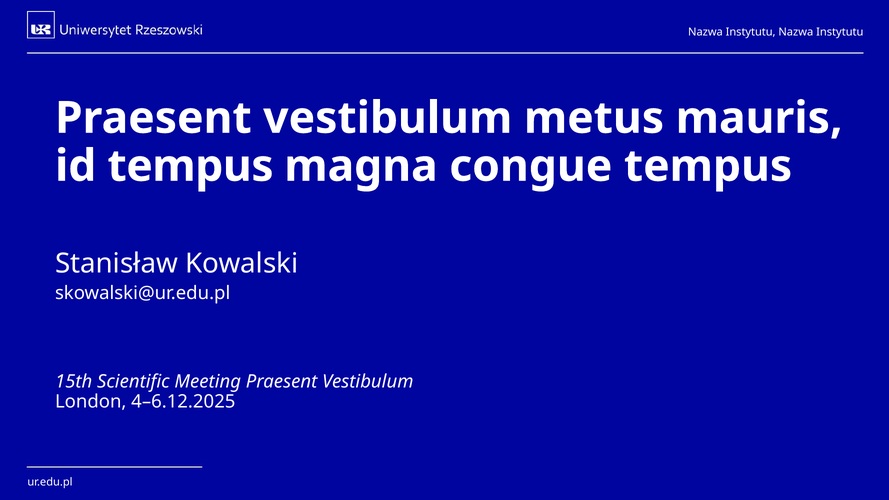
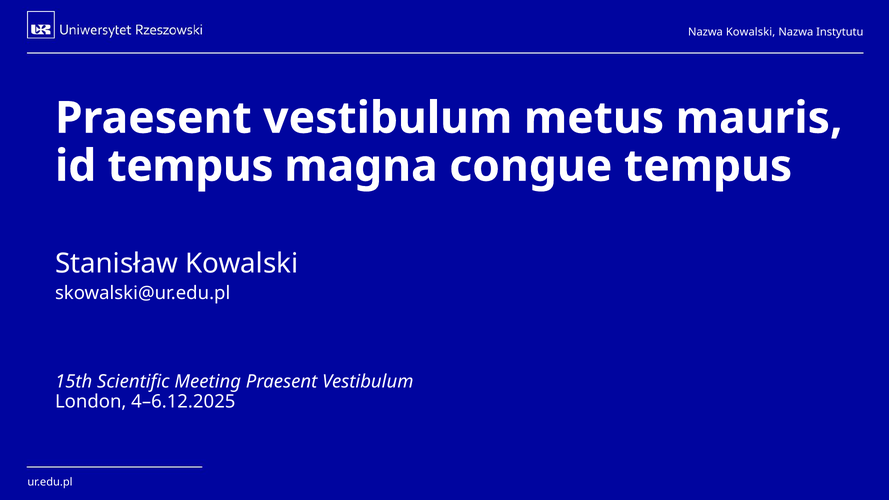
Instytutu at (751, 32): Instytutu -> Kowalski
